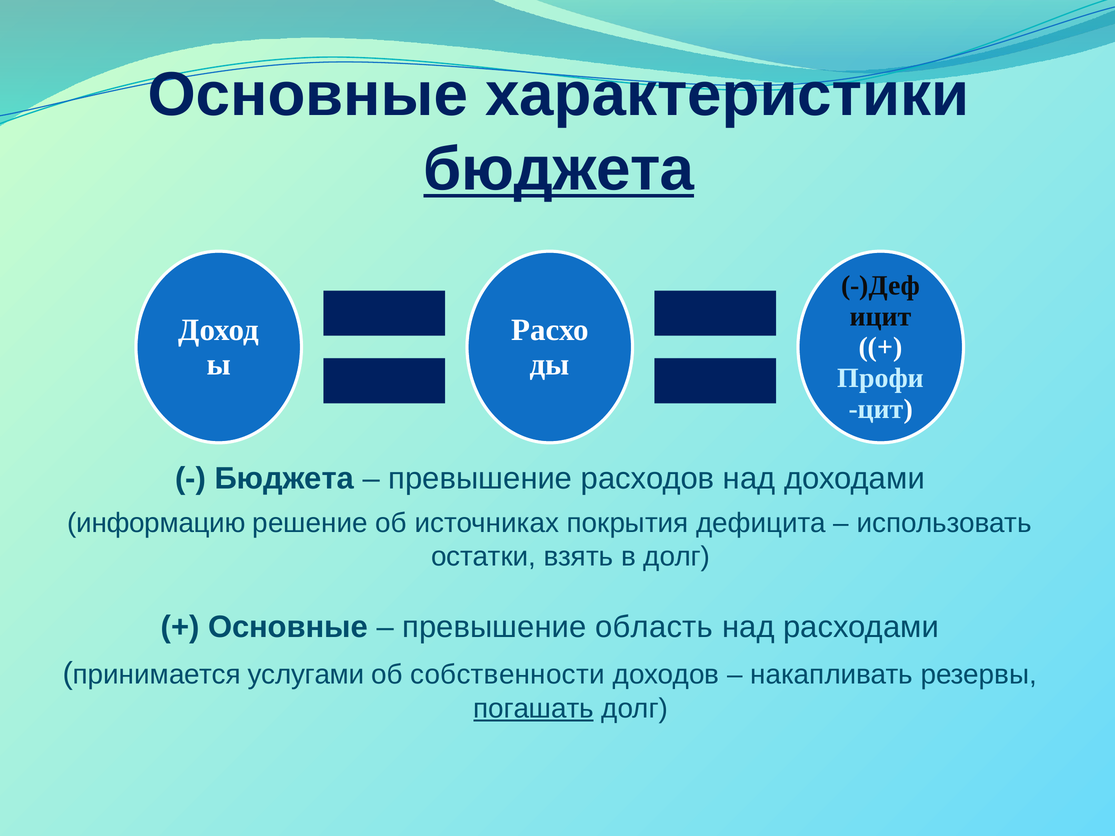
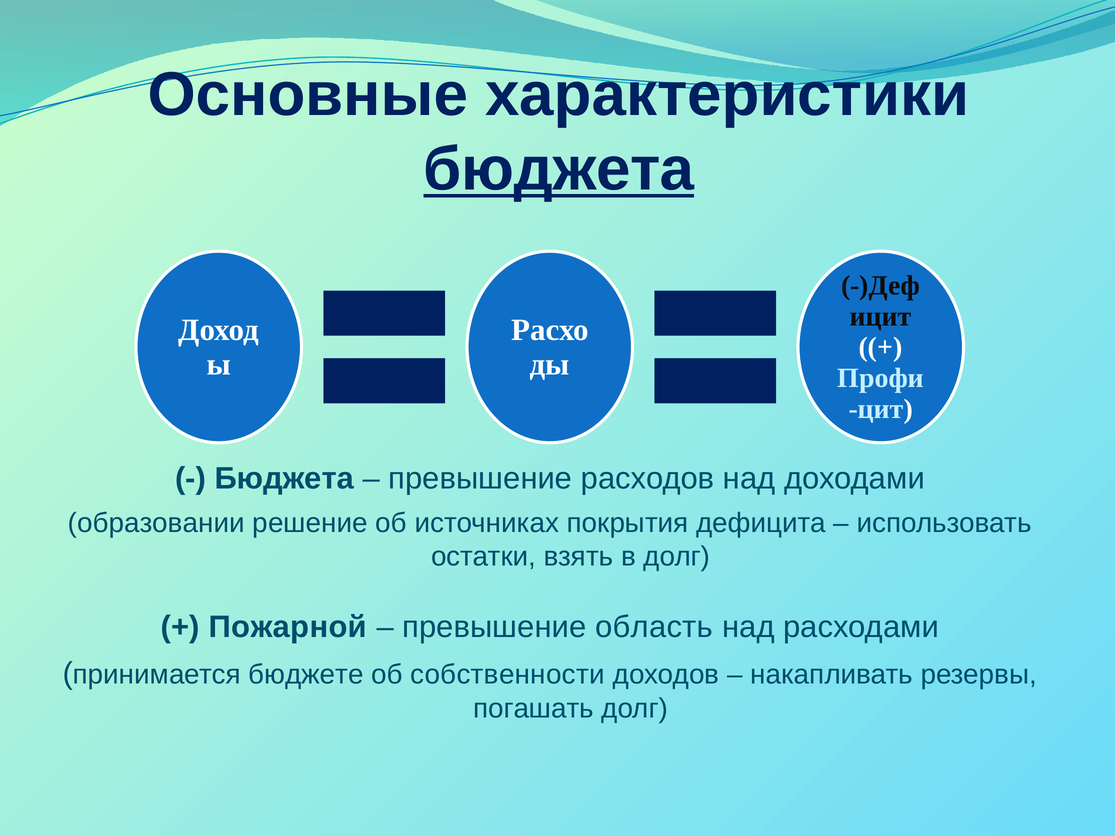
информацию: информацию -> образовании
Основные at (288, 627): Основные -> Пожарной
услугами: услугами -> бюджете
погашать underline: present -> none
